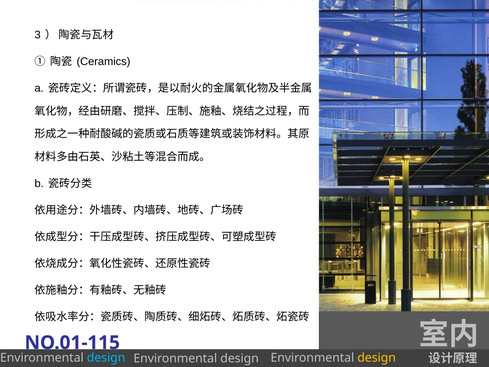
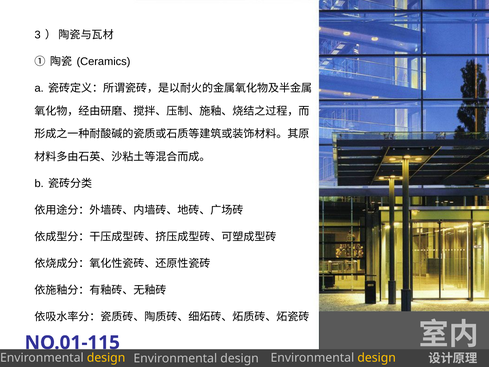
design at (106, 358) colour: light blue -> yellow
